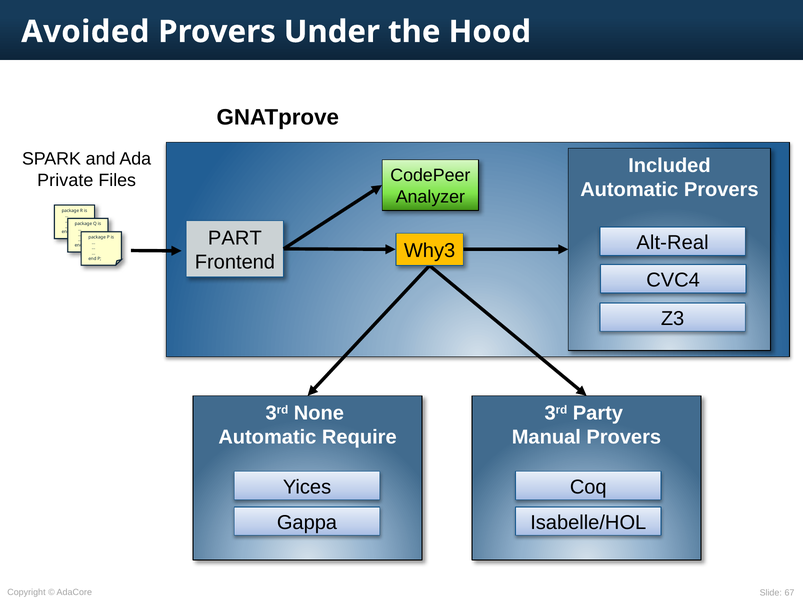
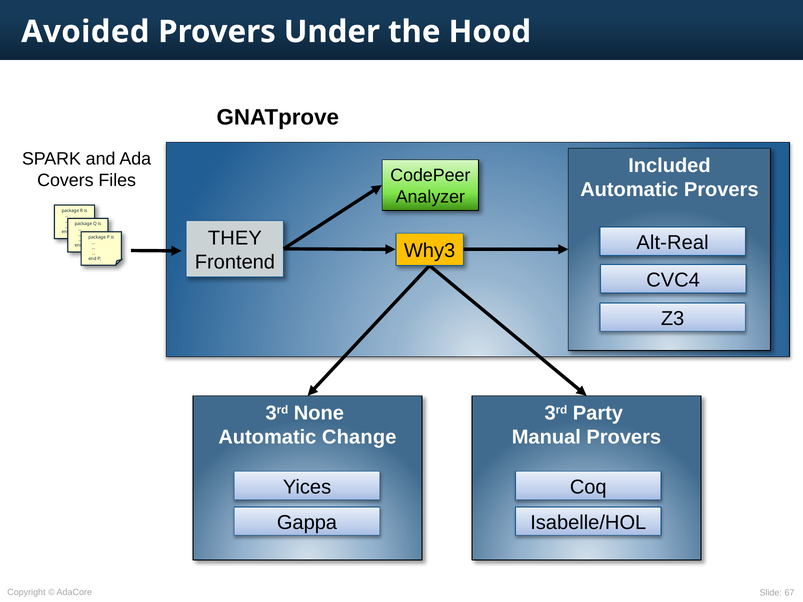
Private: Private -> Covers
PART: PART -> THEY
Require: Require -> Change
